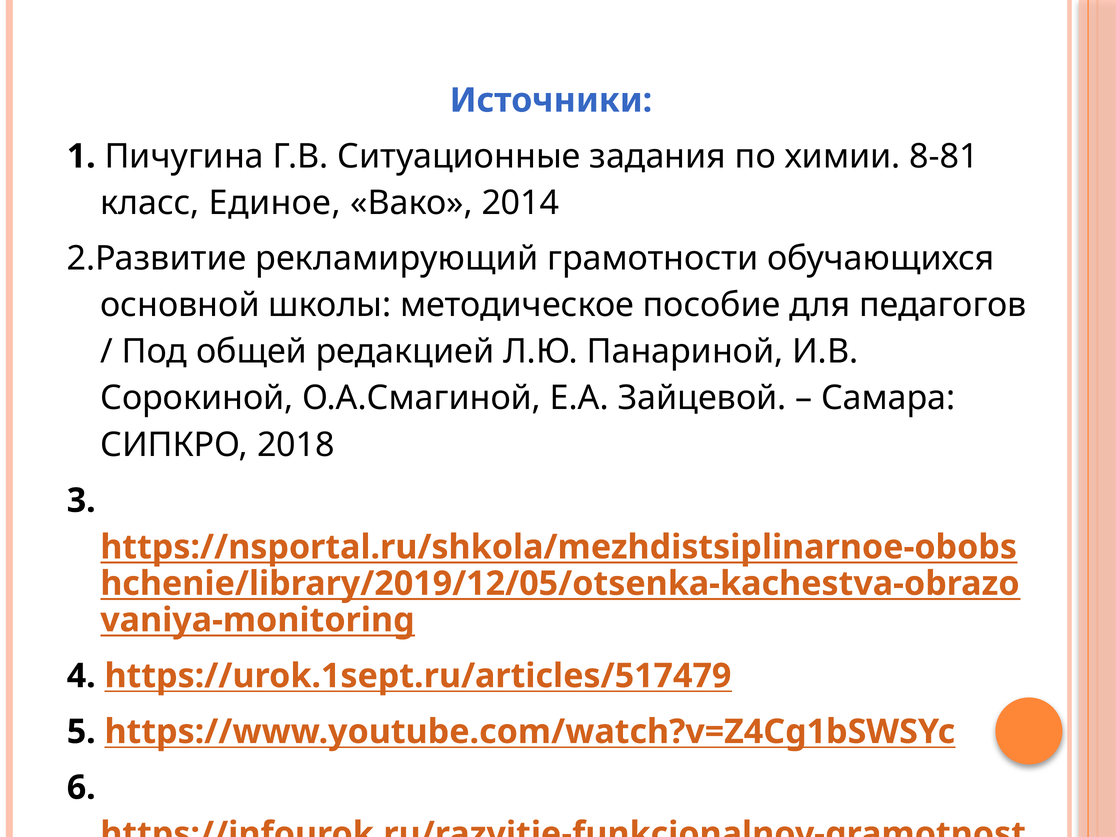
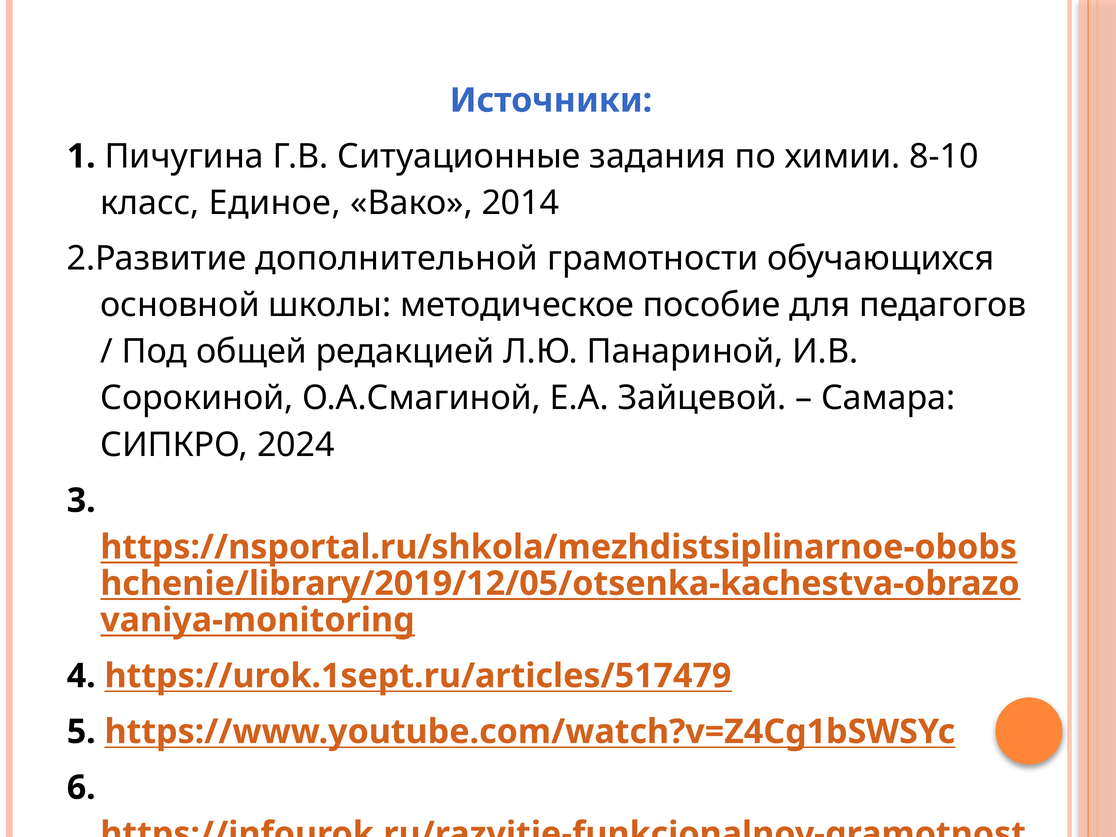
8-81: 8-81 -> 8-10
рекламирующий: рекламирующий -> дополнительной
2018: 2018 -> 2024
